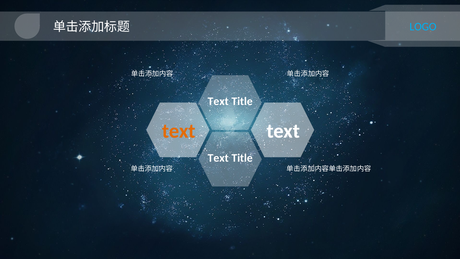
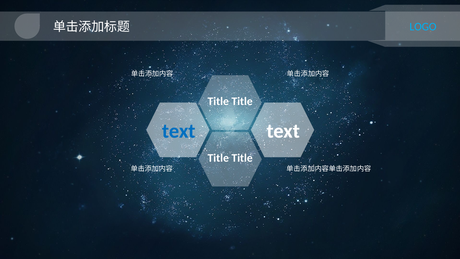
Text at (218, 101): Text -> Title
text at (179, 131) colour: orange -> blue
Text at (218, 158): Text -> Title
